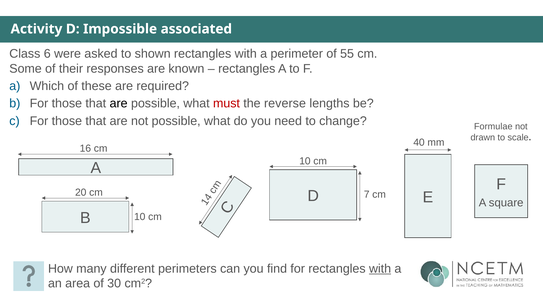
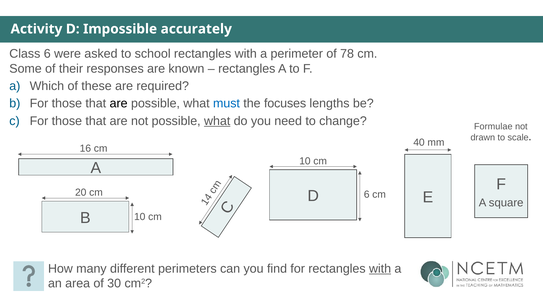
associated: associated -> accurately
shown: shown -> school
55: 55 -> 78
must colour: red -> blue
reverse: reverse -> focuses
what at (217, 121) underline: none -> present
D 7: 7 -> 6
